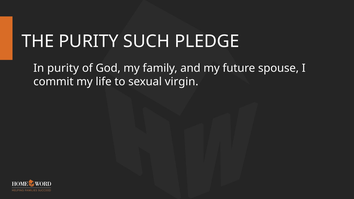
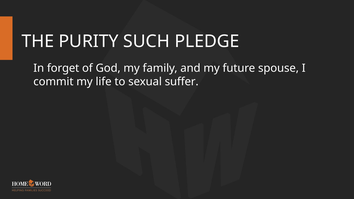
In purity: purity -> forget
virgin: virgin -> suffer
